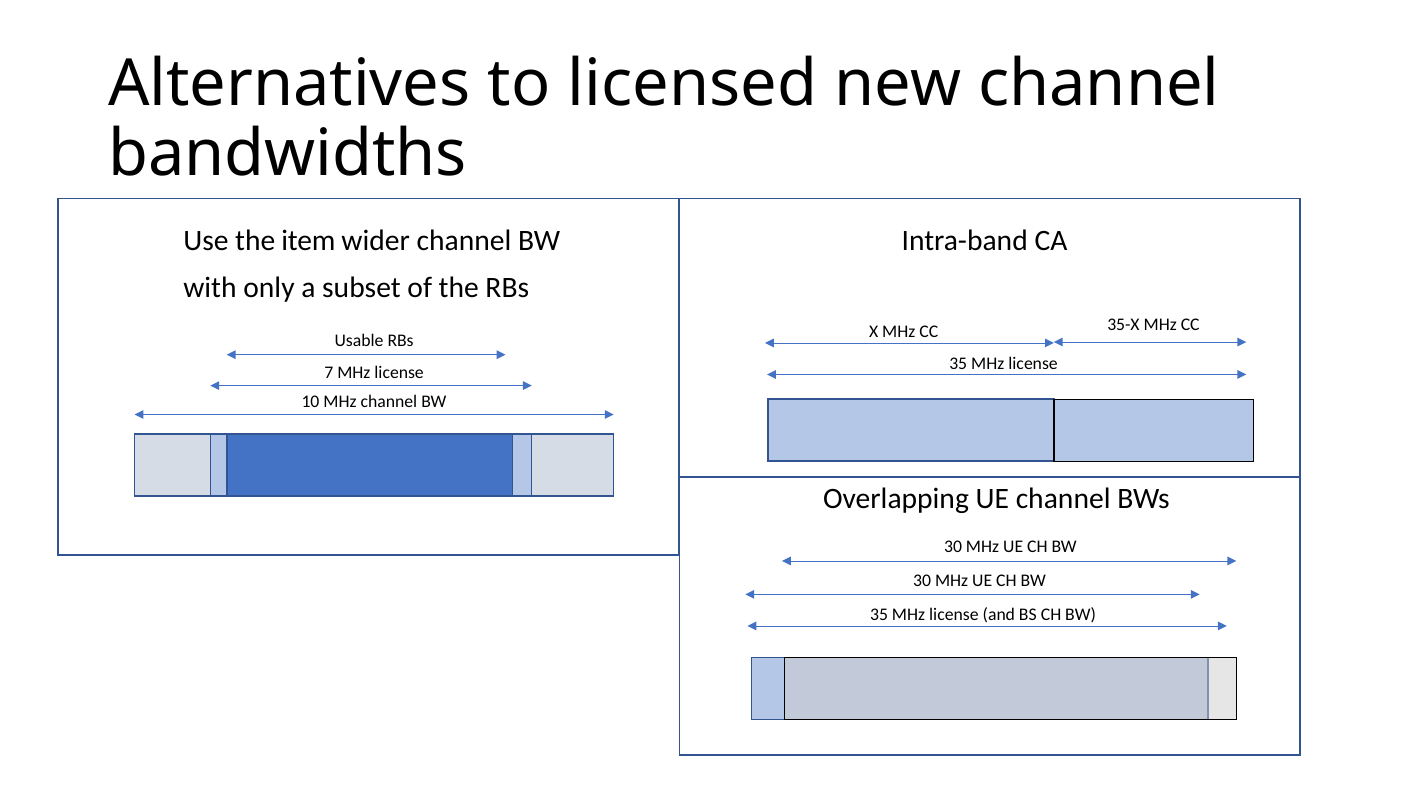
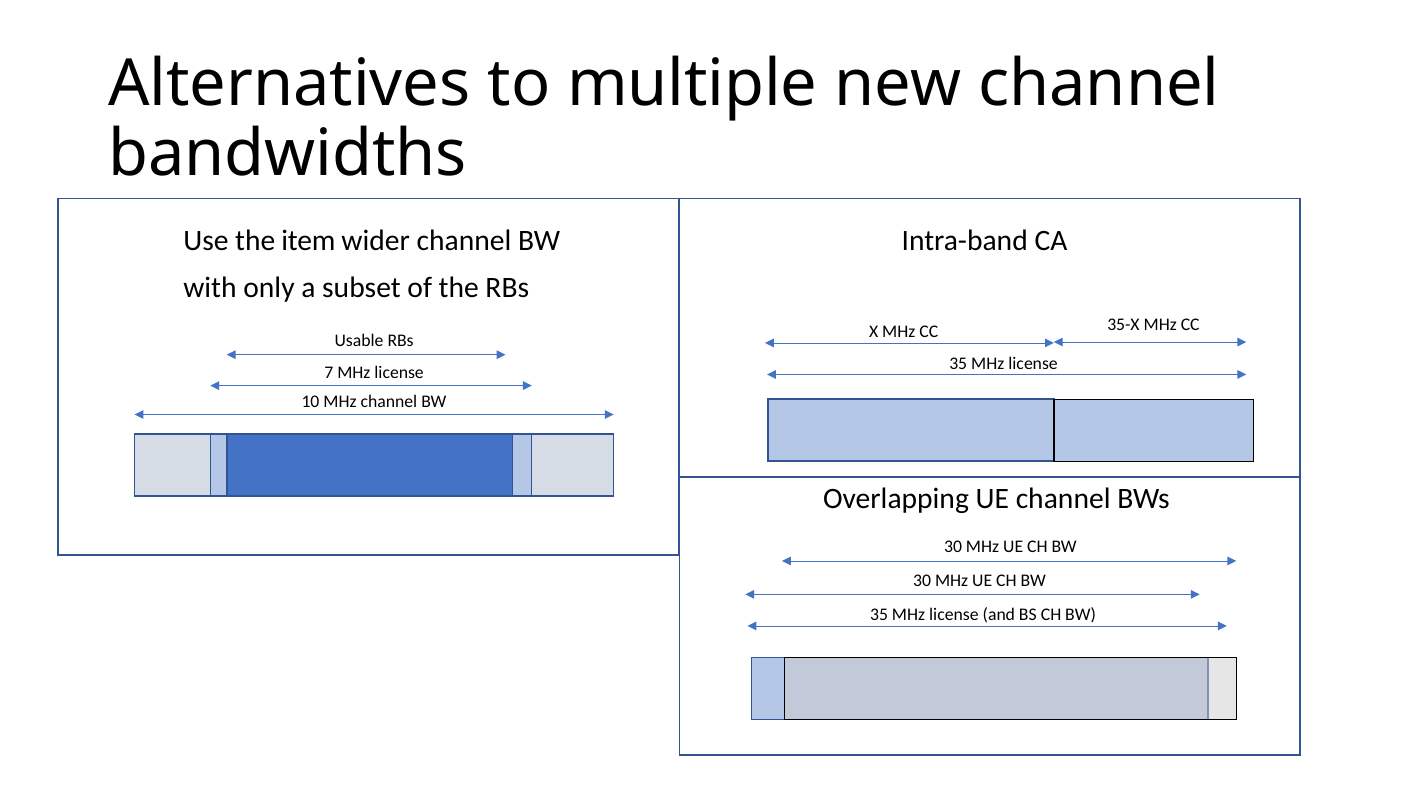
licensed: licensed -> multiple
